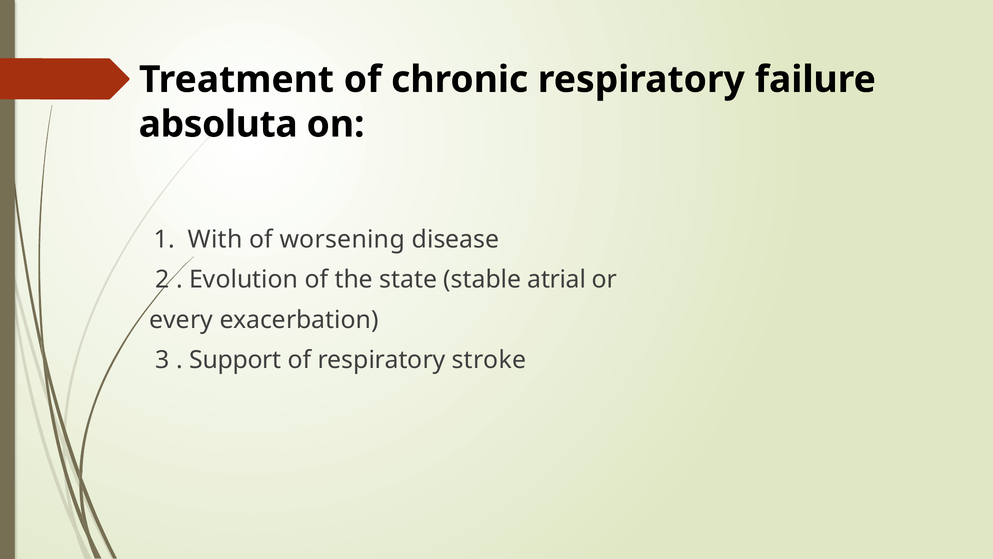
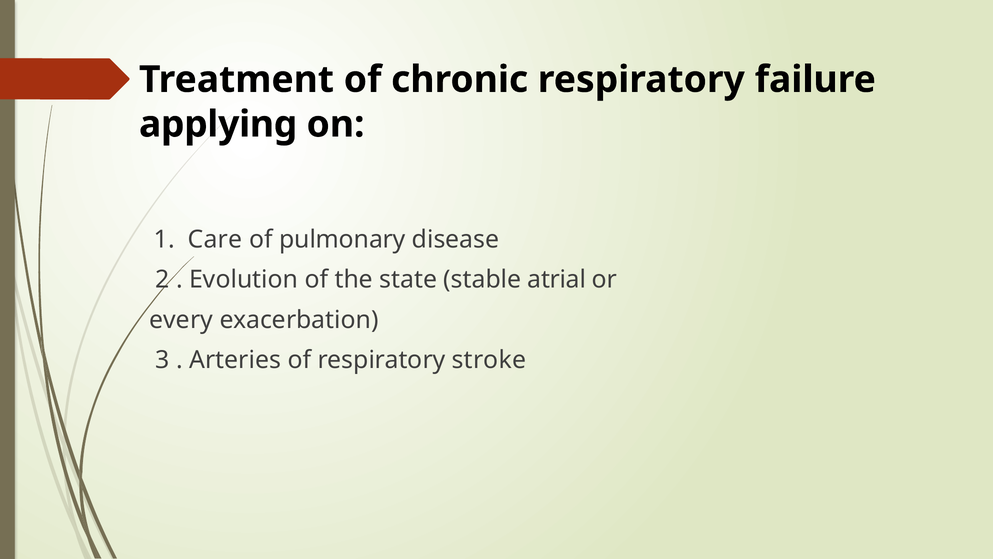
absoluta: absoluta -> applying
With: With -> Care
worsening: worsening -> pulmonary
Support: Support -> Arteries
